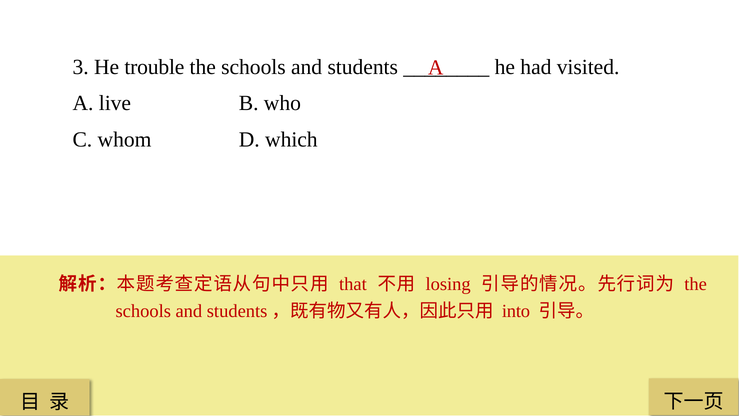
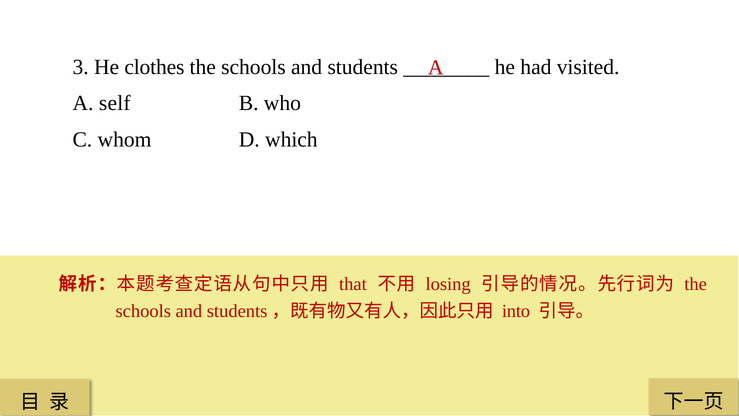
trouble: trouble -> clothes
live: live -> self
